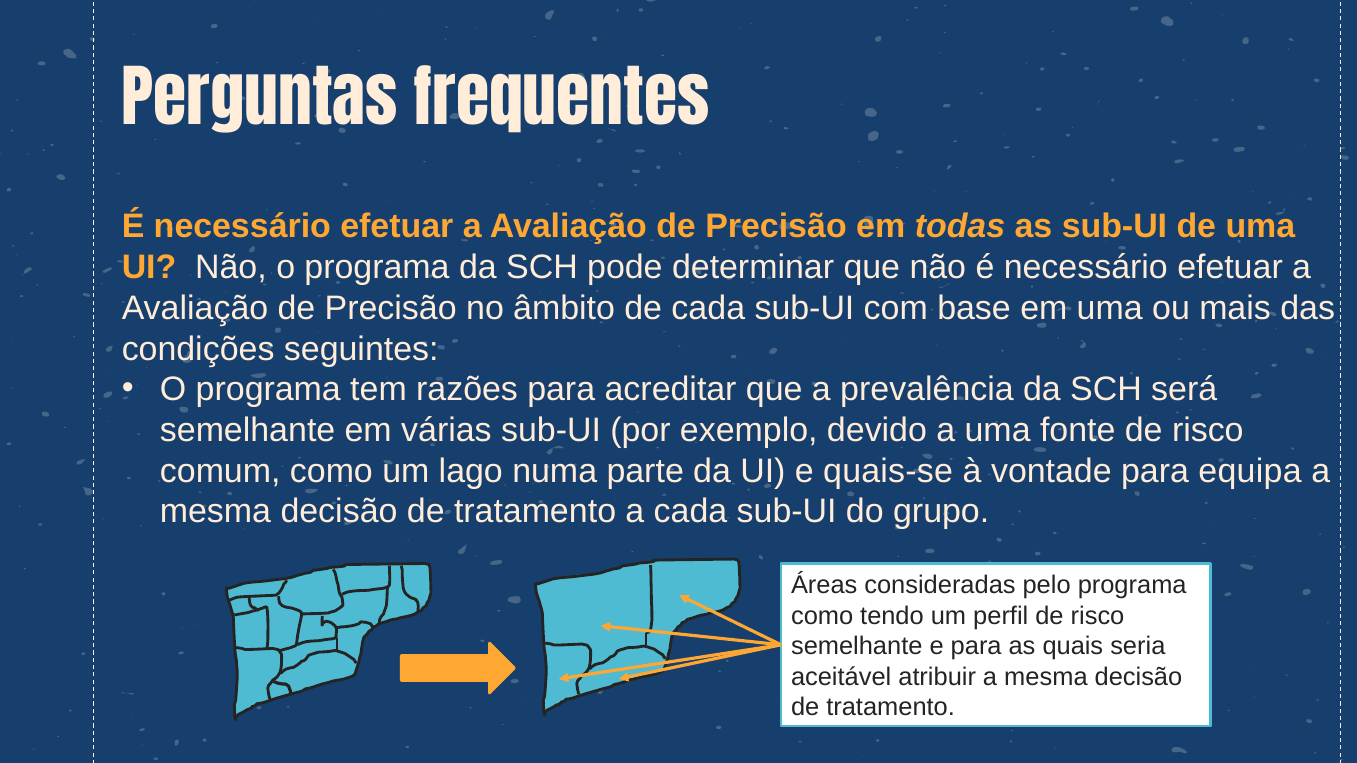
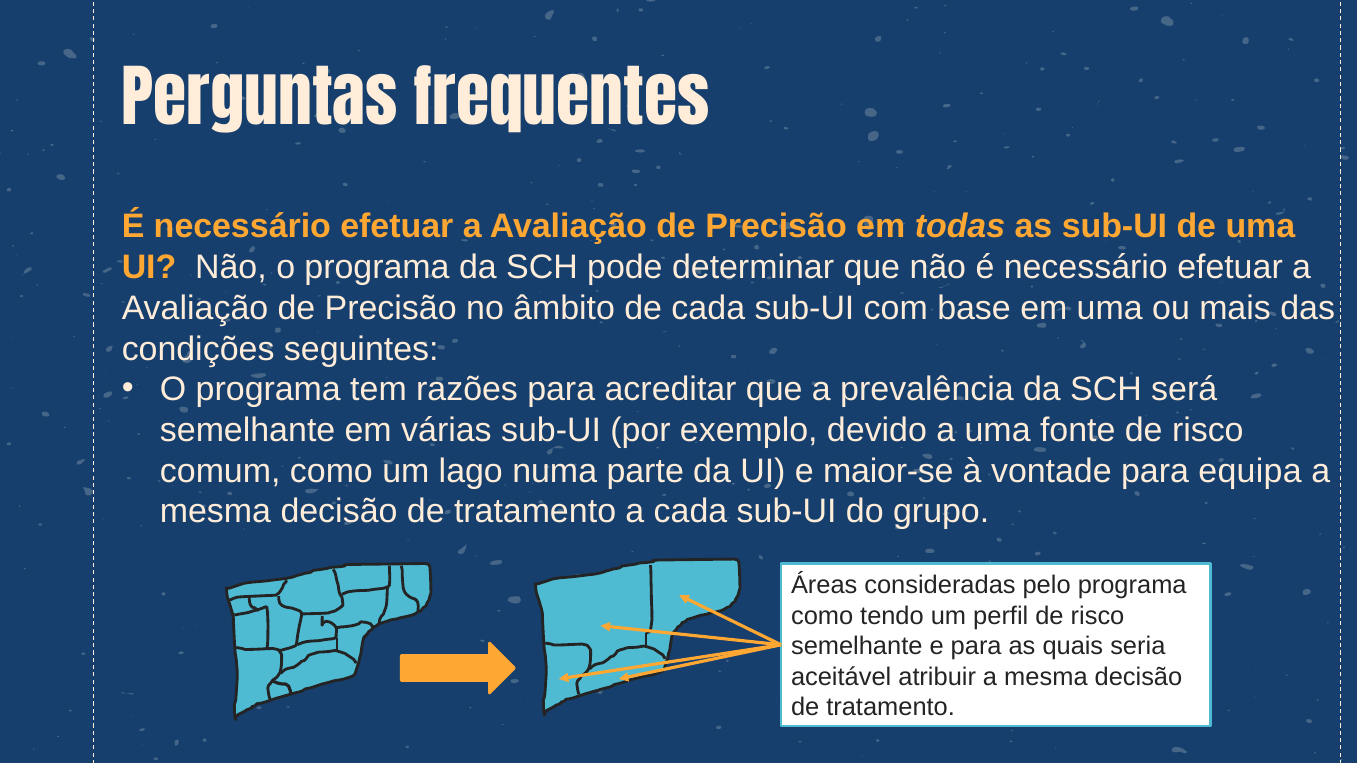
quais-se: quais-se -> maior-se
